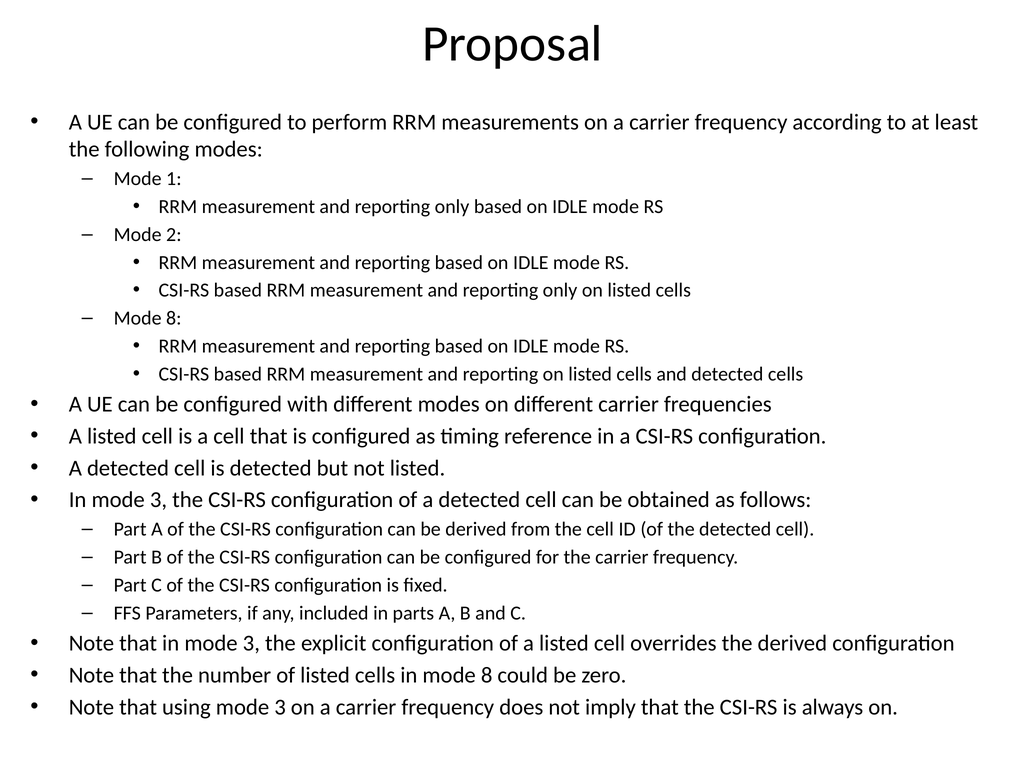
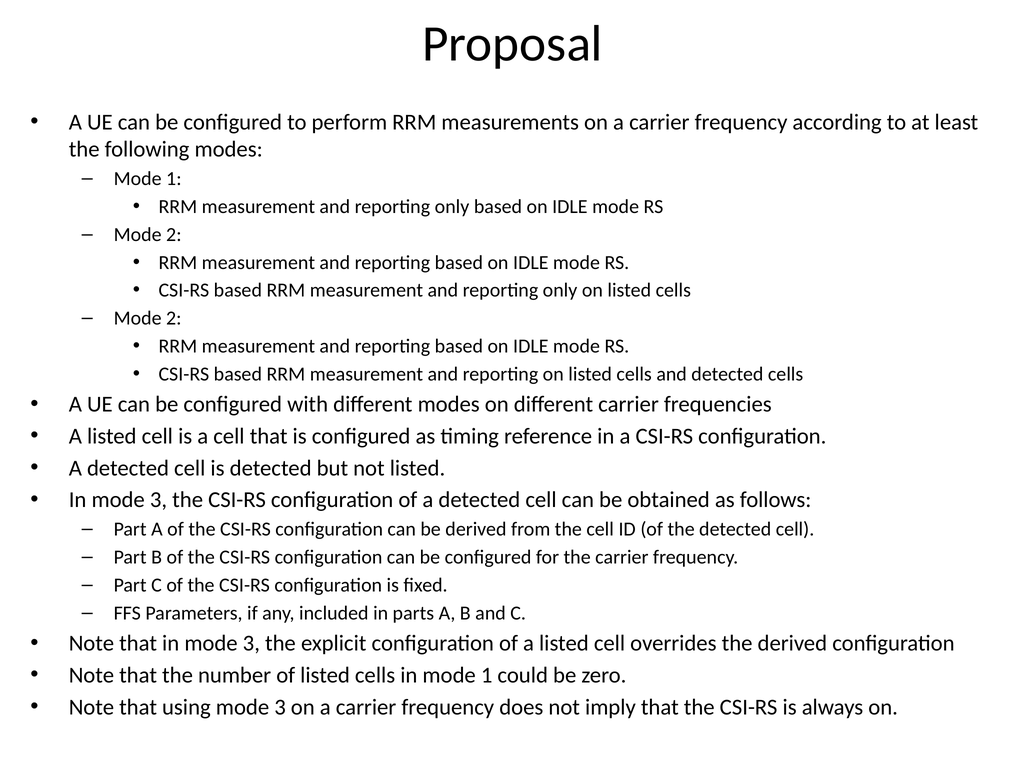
8 at (174, 319): 8 -> 2
in mode 8: 8 -> 1
